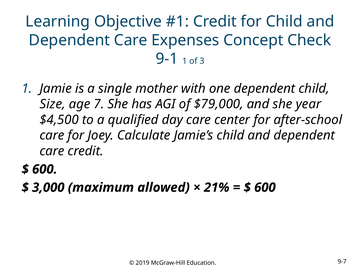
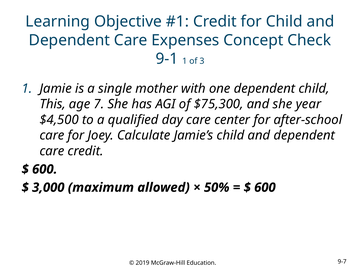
Size: Size -> This
$79,000: $79,000 -> $75,300
21%: 21% -> 50%
